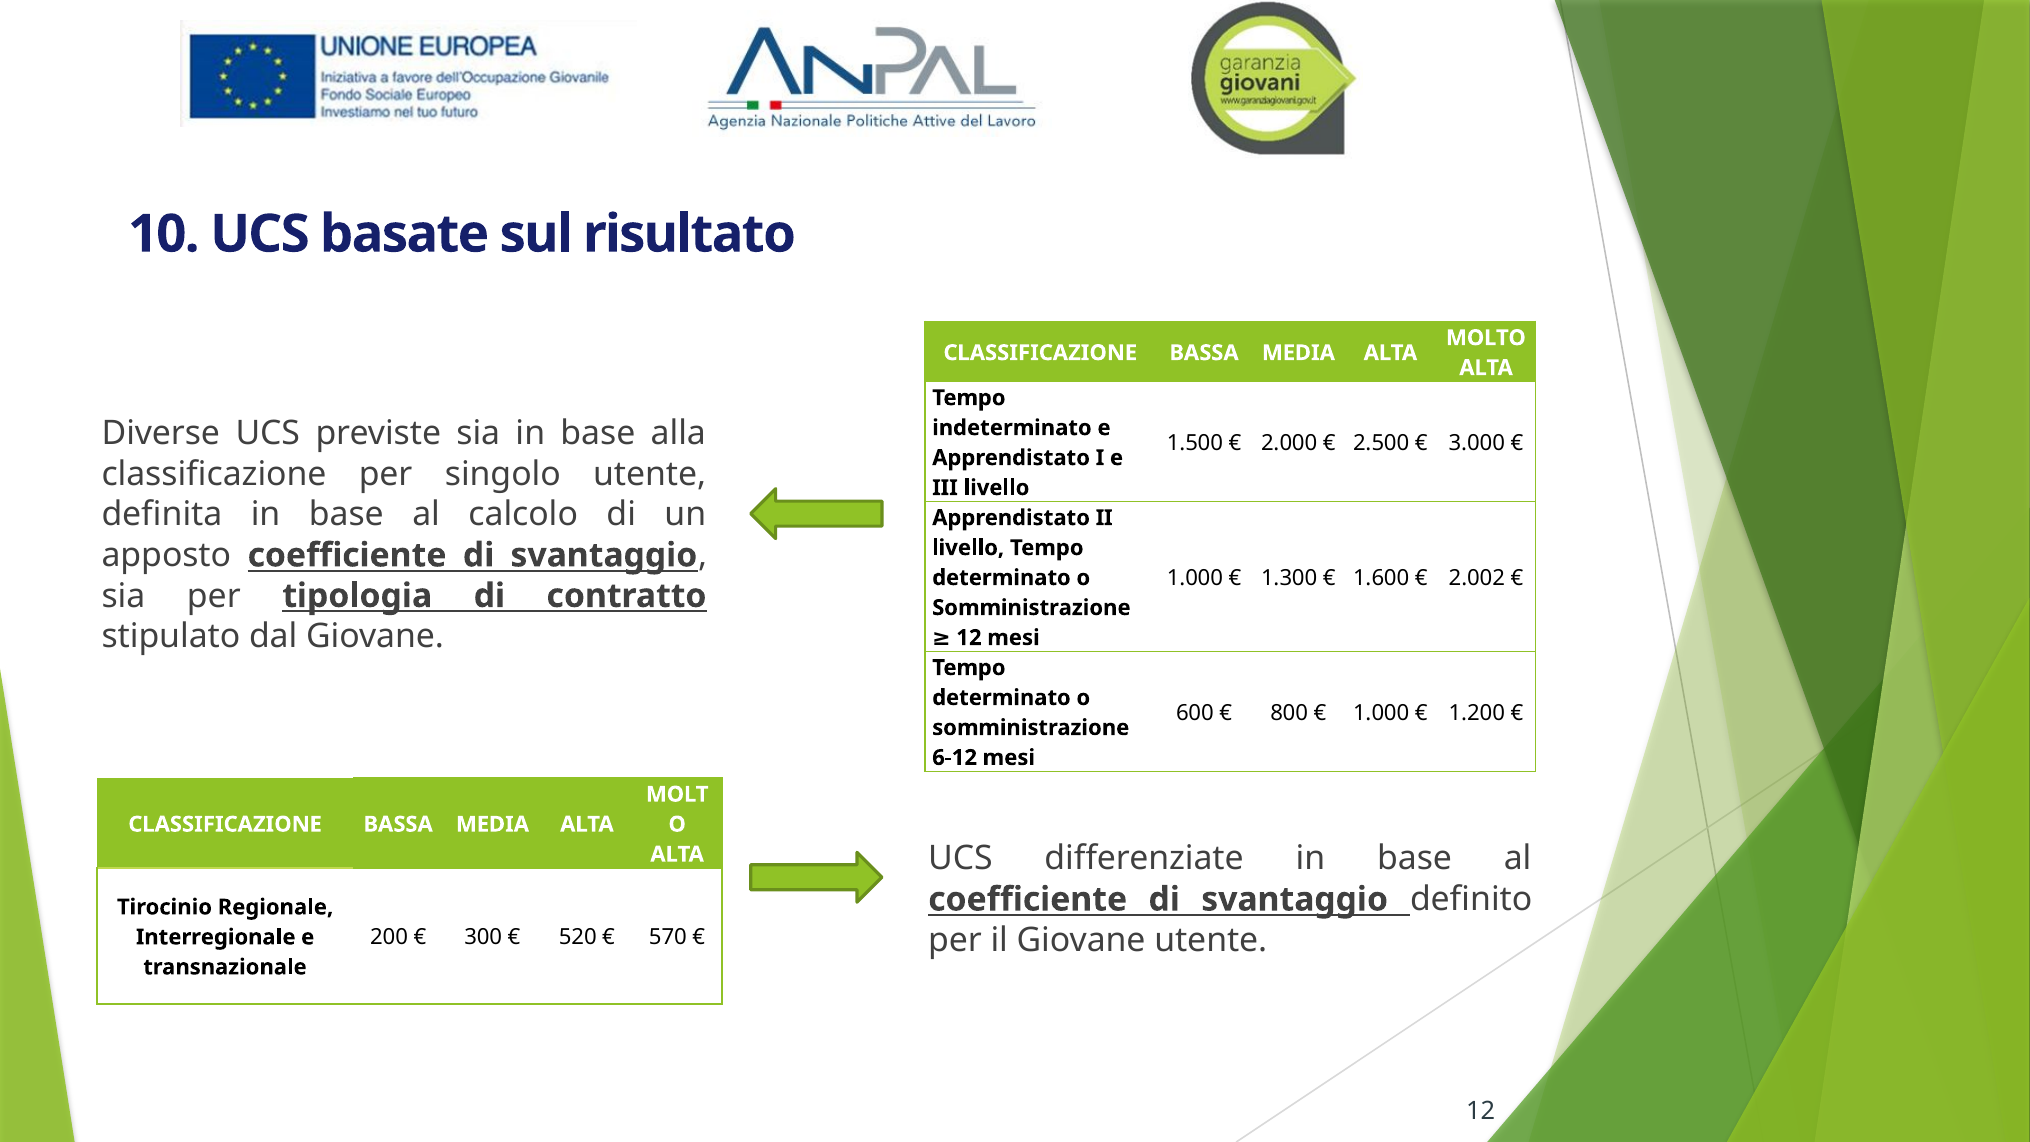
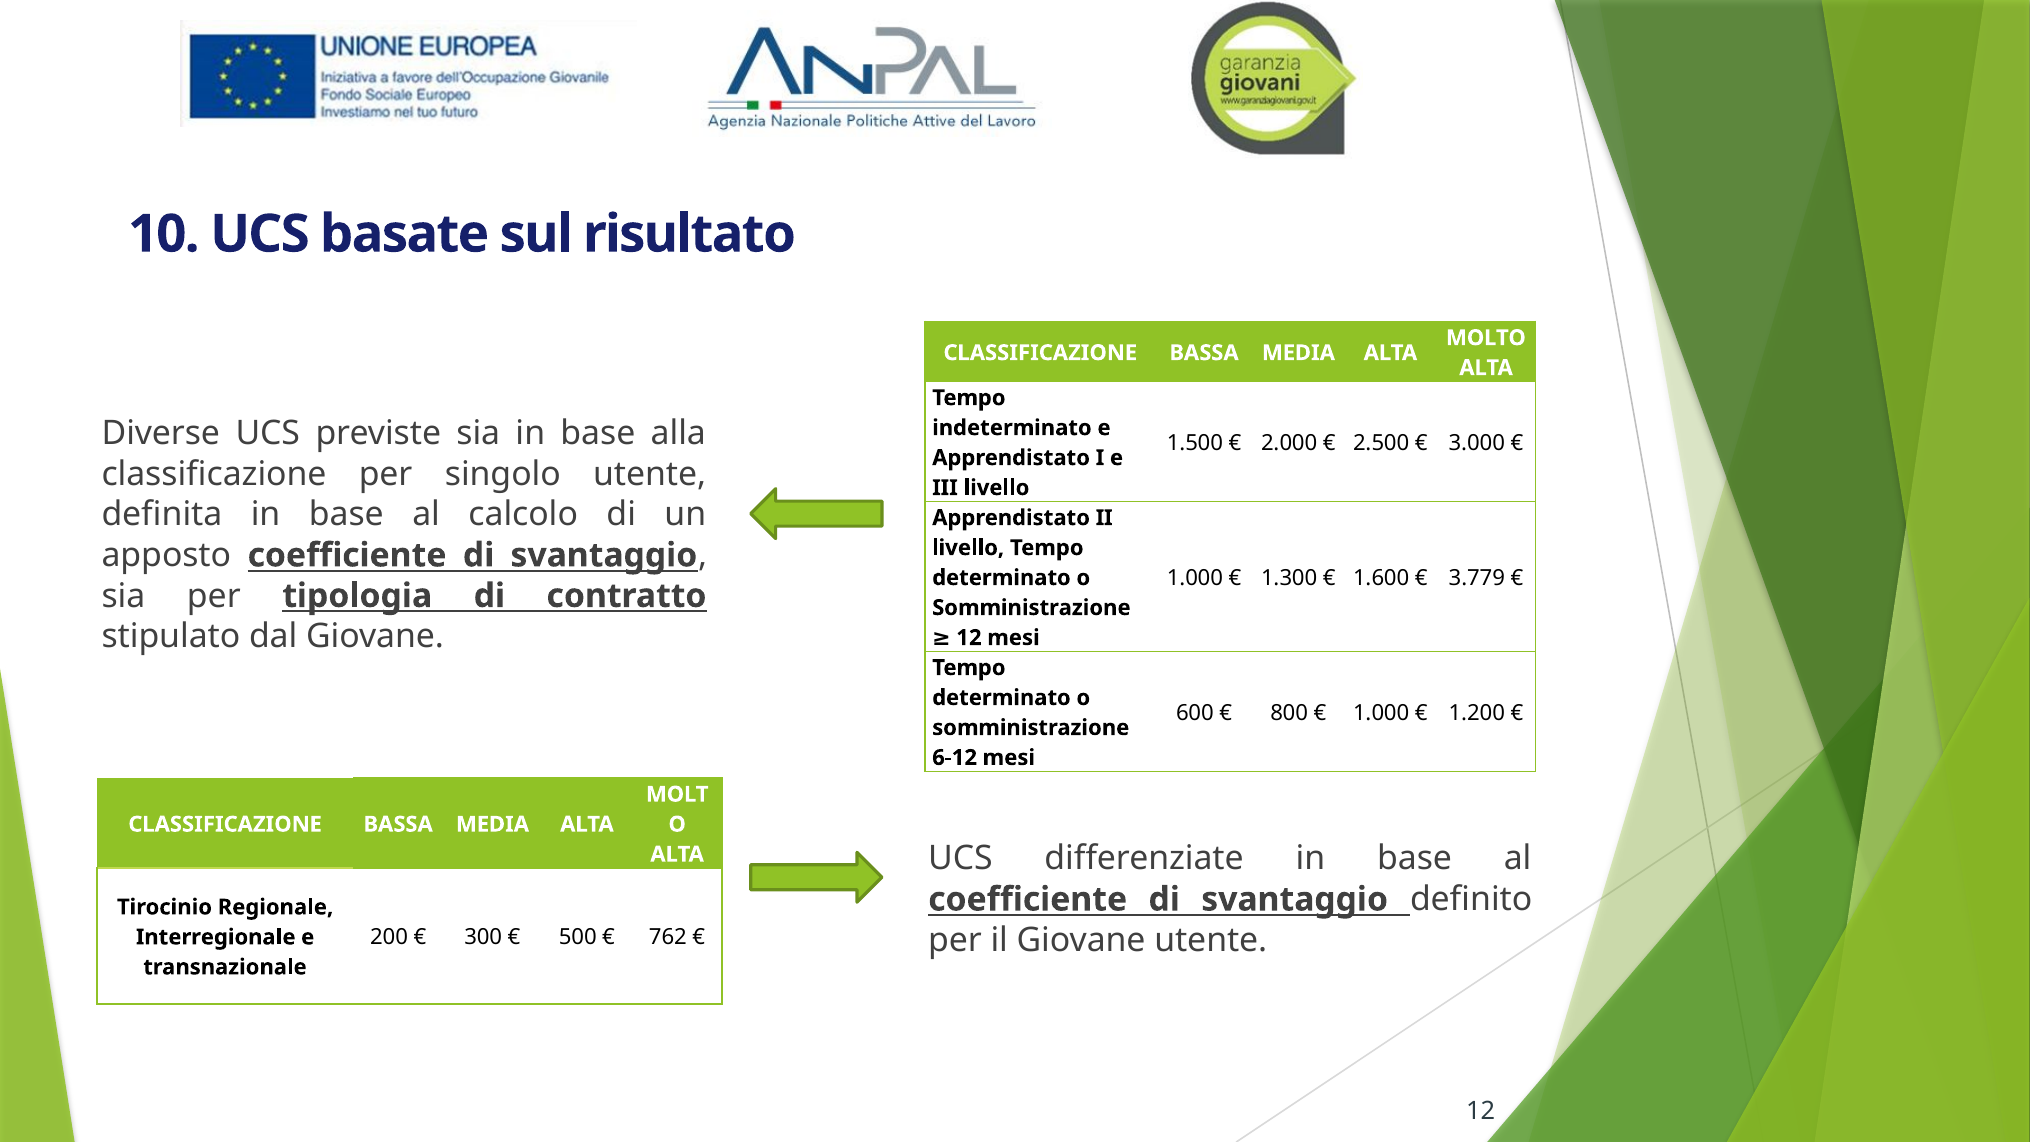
2.002: 2.002 -> 3.779
520: 520 -> 500
570: 570 -> 762
